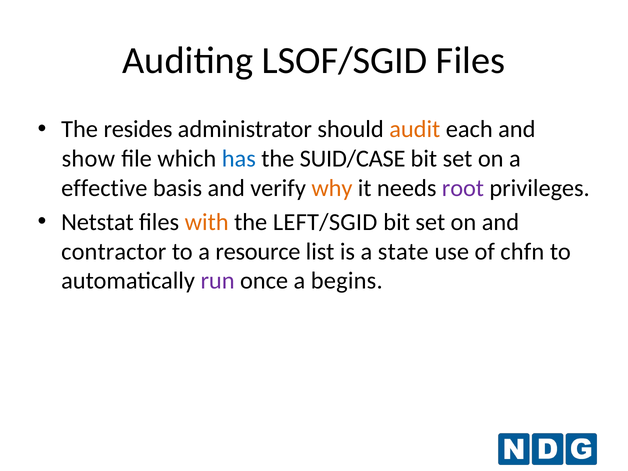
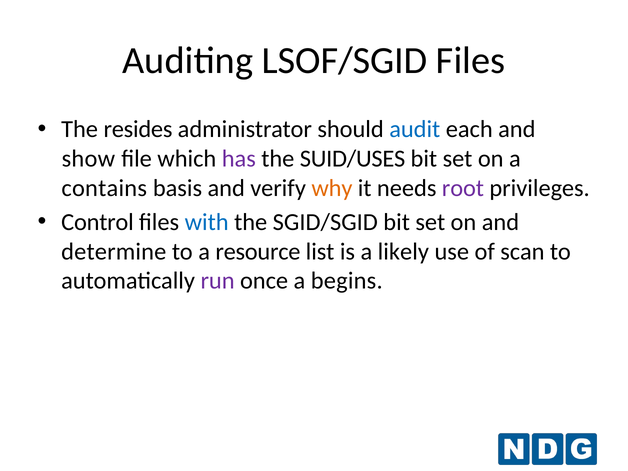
audit colour: orange -> blue
has colour: blue -> purple
SUID/CASE: SUID/CASE -> SUID/USES
effective: effective -> contains
Netstat: Netstat -> Control
with colour: orange -> blue
LEFT/SGID: LEFT/SGID -> SGID/SGID
contractor: contractor -> determine
state: state -> likely
chfn: chfn -> scan
